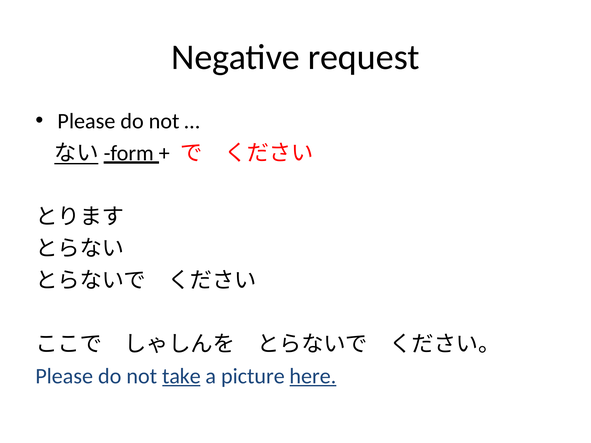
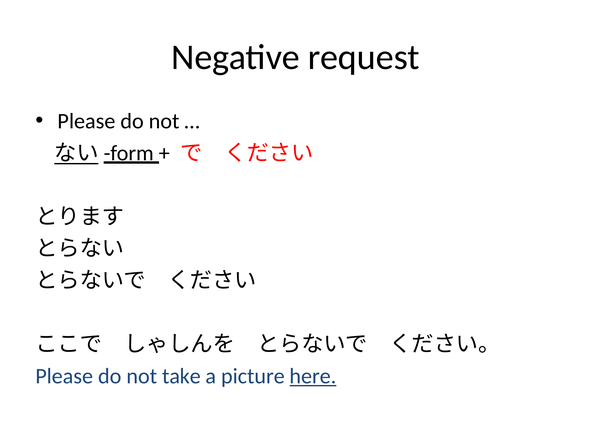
take underline: present -> none
